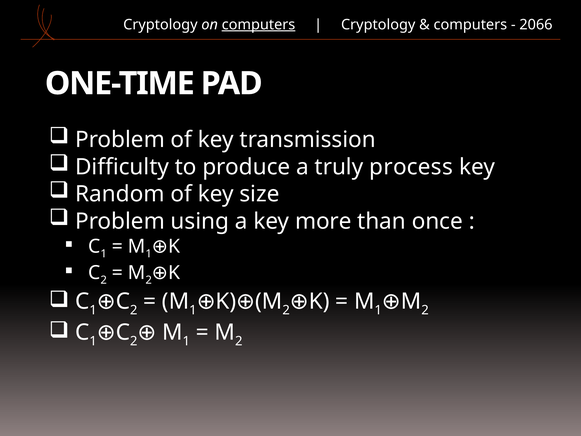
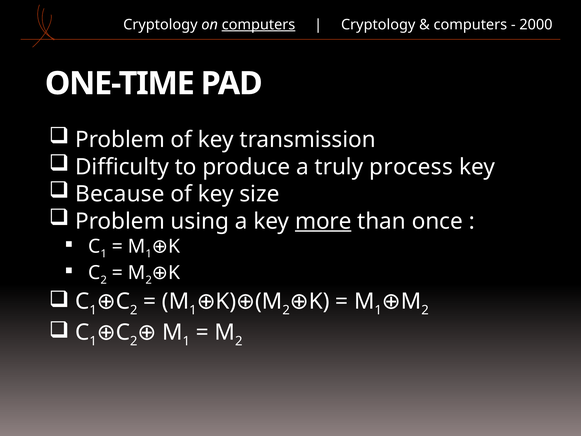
2066: 2066 -> 2000
Random: Random -> Because
more underline: none -> present
